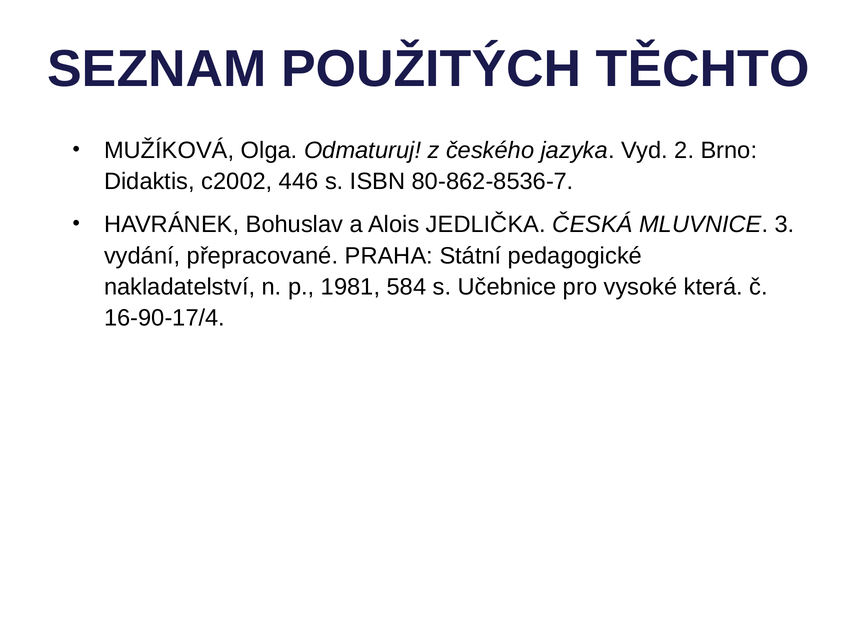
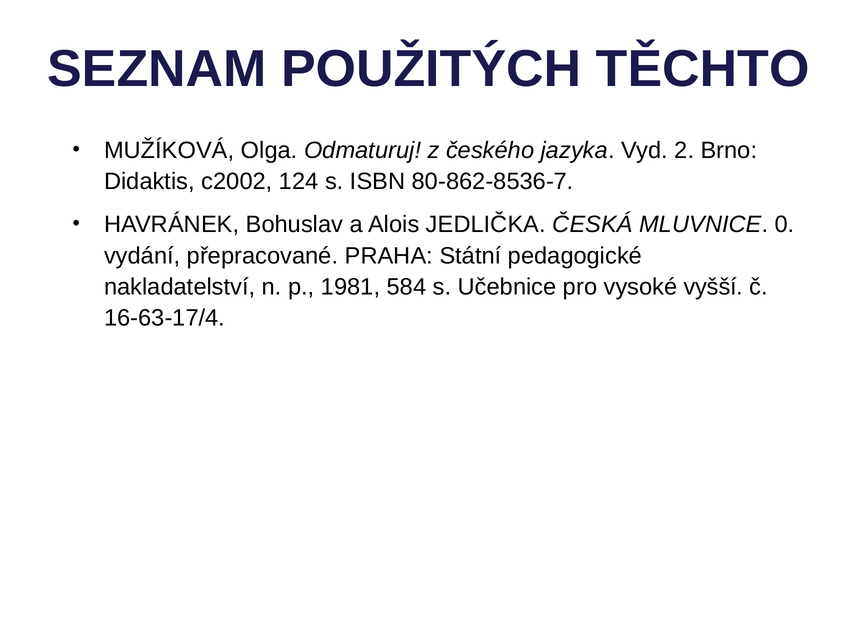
446: 446 -> 124
3: 3 -> 0
která: která -> vyšší
16-90-17/4: 16-90-17/4 -> 16-63-17/4
